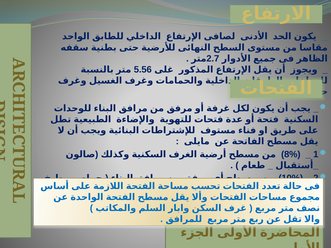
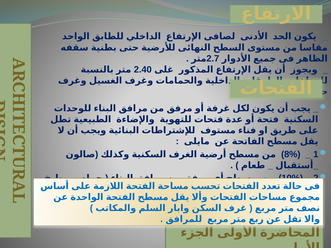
5.56: 5.56 -> 2.40
